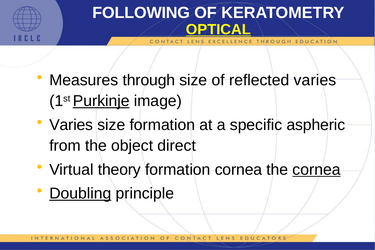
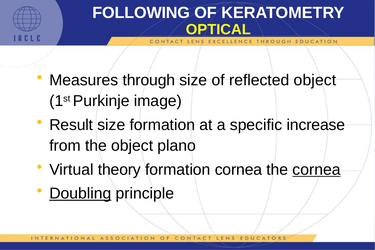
OPTICAL underline: present -> none
reflected varies: varies -> object
Purkinje underline: present -> none
Varies at (71, 125): Varies -> Result
aspheric: aspheric -> increase
direct: direct -> plano
